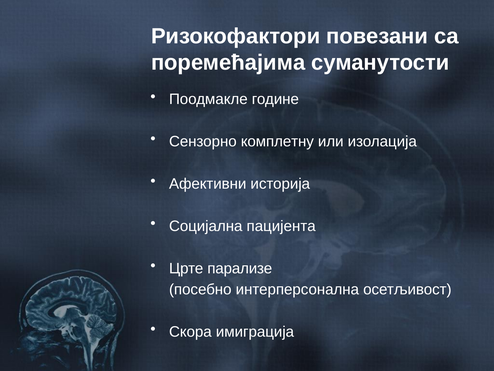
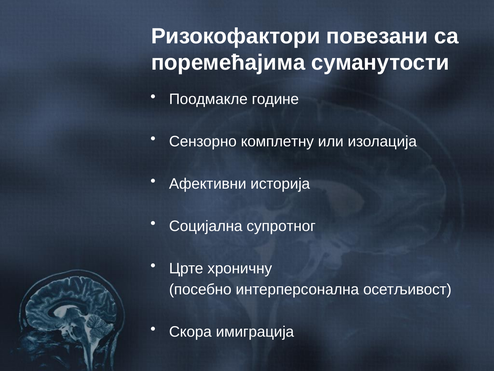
пацијента: пацијента -> супротног
парализе: парализе -> хроничну
